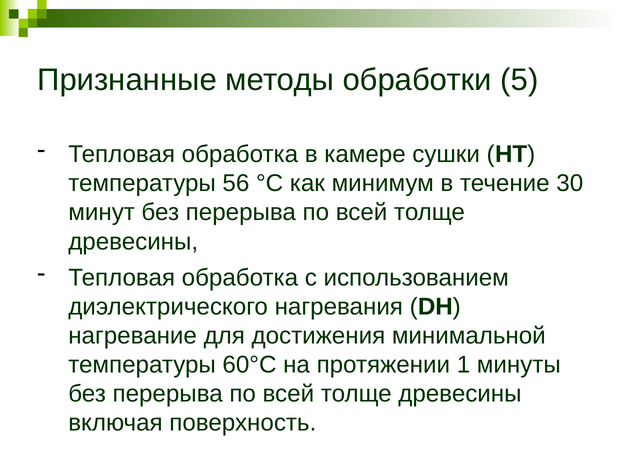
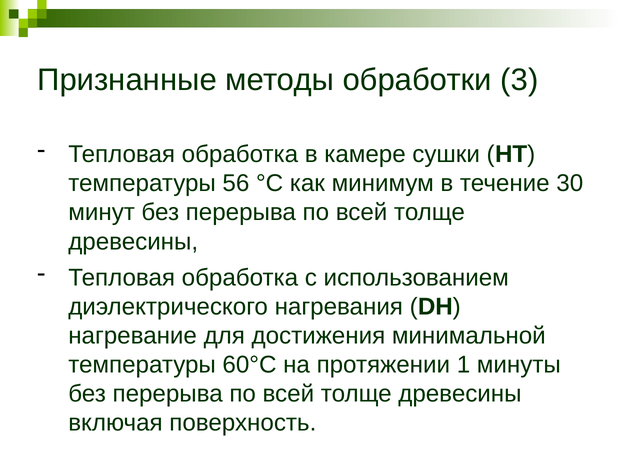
5: 5 -> 3
